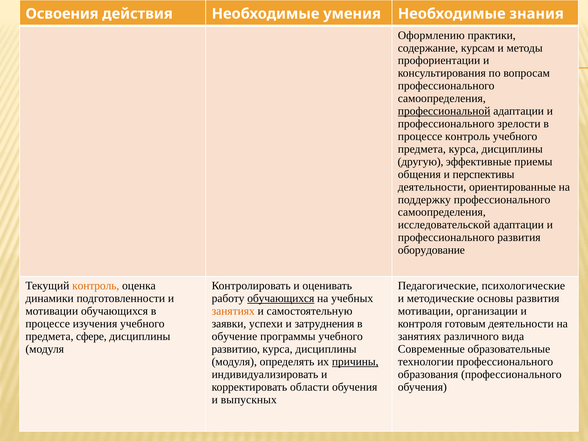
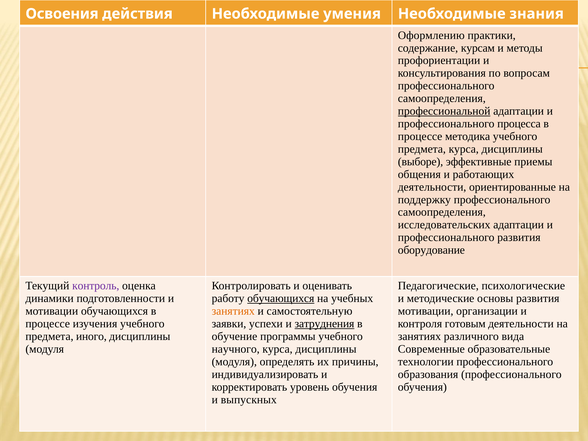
зрелости: зрелости -> процесса
процессе контроль: контроль -> методика
другую: другую -> выборе
перспективы: перспективы -> работающих
исследовательской: исследовательской -> исследовательских
контроль at (96, 286) colour: orange -> purple
затруднения underline: none -> present
сфере: сфере -> иного
развитию: развитию -> научного
причины underline: present -> none
области: области -> уровень
